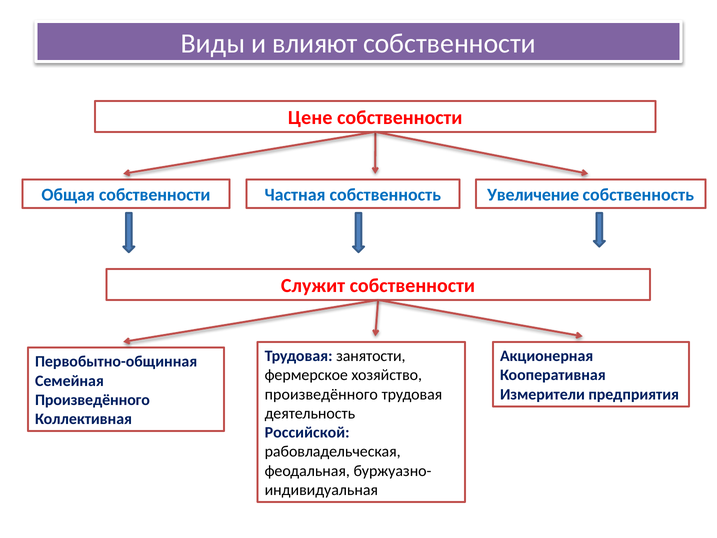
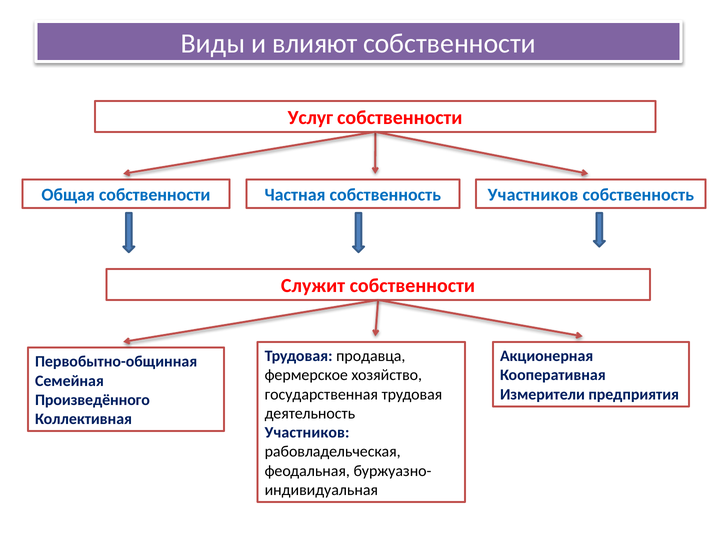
Цене: Цене -> Услуг
собственность Увеличение: Увеличение -> Участников
занятости: занятости -> продавца
произведённого at (321, 394): произведённого -> государственная
Российской at (307, 432): Российской -> Участников
